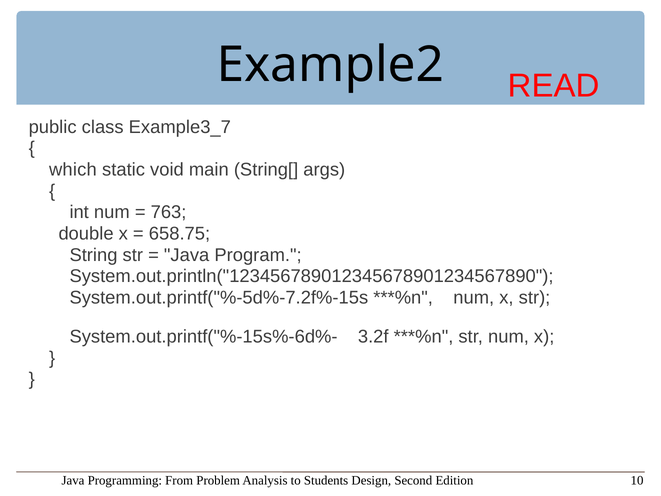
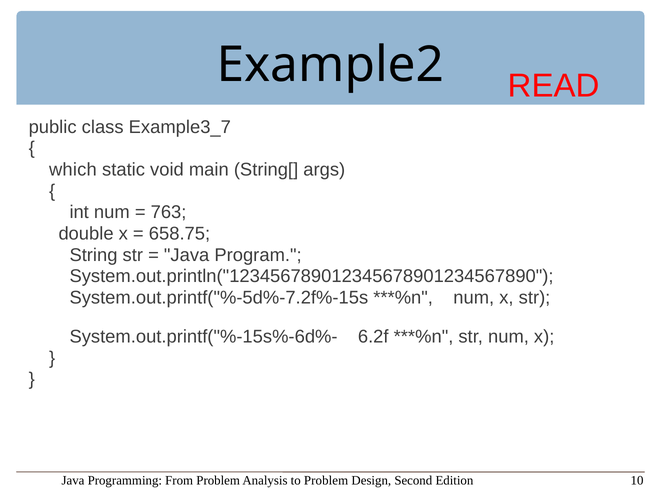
3.2f: 3.2f -> 6.2f
to Students: Students -> Problem
